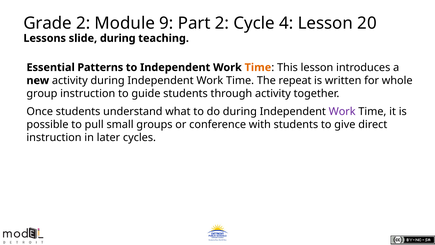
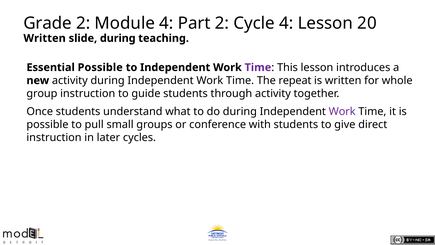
Module 9: 9 -> 4
Lessons at (45, 38): Lessons -> Written
Essential Patterns: Patterns -> Possible
Time at (258, 67) colour: orange -> purple
